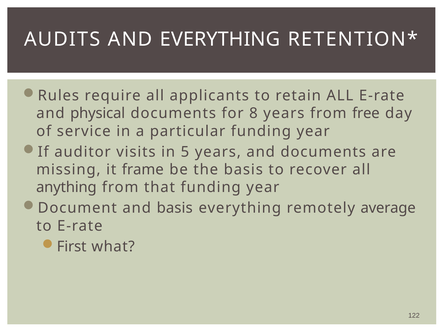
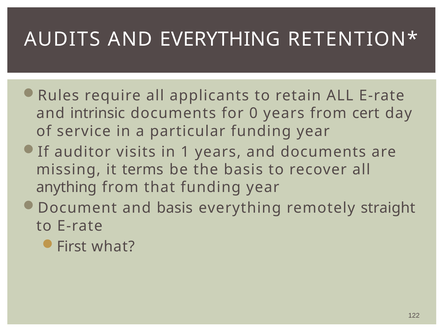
physical: physical -> intrinsic
8: 8 -> 0
free: free -> cert
5: 5 -> 1
frame: frame -> terms
average: average -> straight
